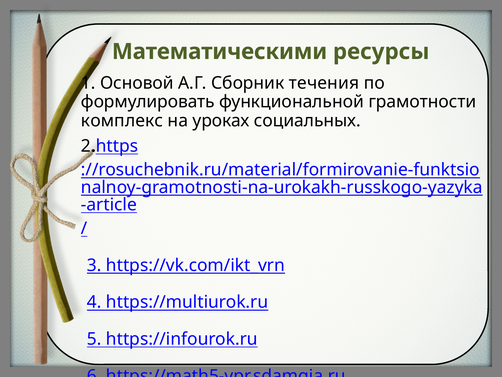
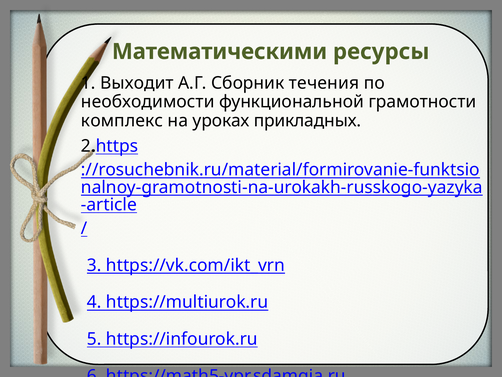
Основой: Основой -> Выходит
формулировать: формулировать -> необходимости
социальных: социальных -> прикладных
